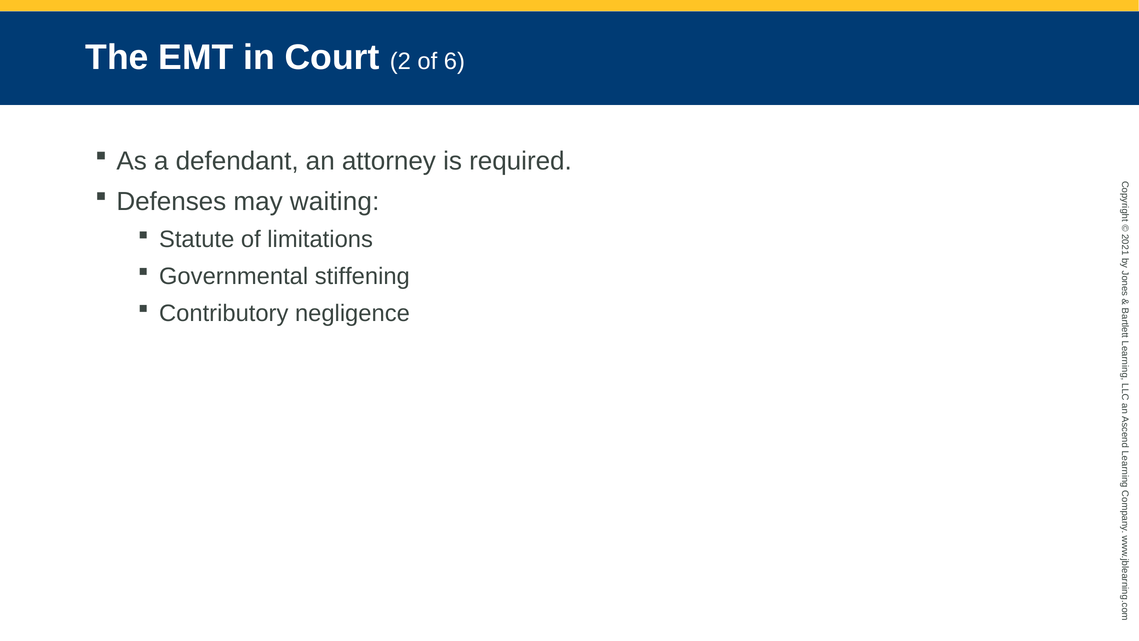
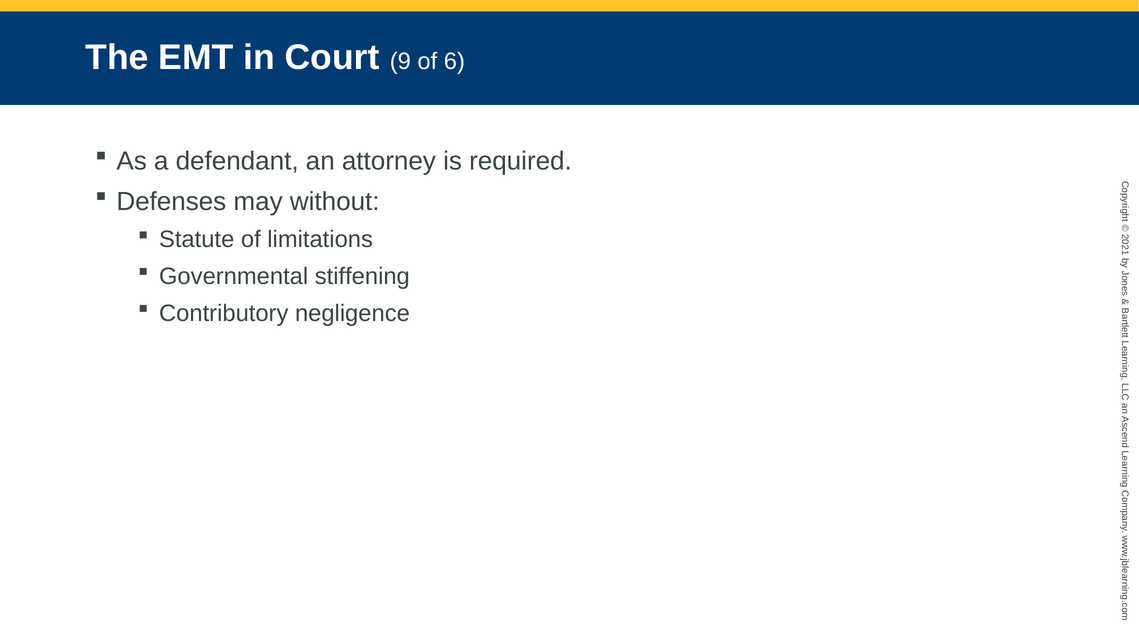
Court 2: 2 -> 9
waiting: waiting -> without
